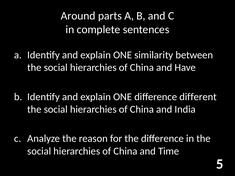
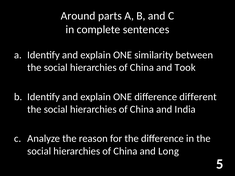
Have: Have -> Took
Time: Time -> Long
